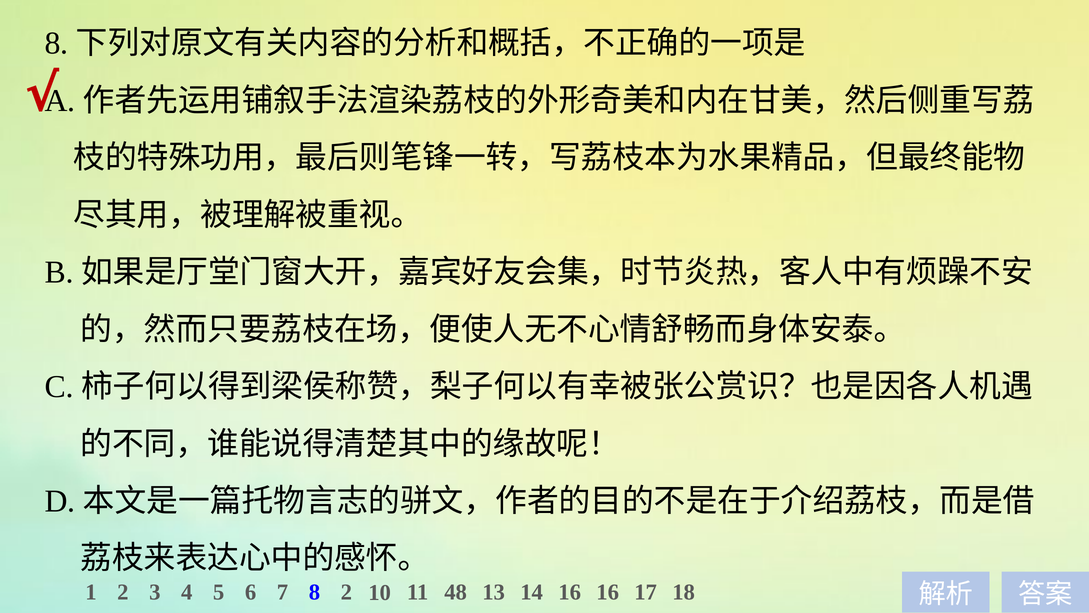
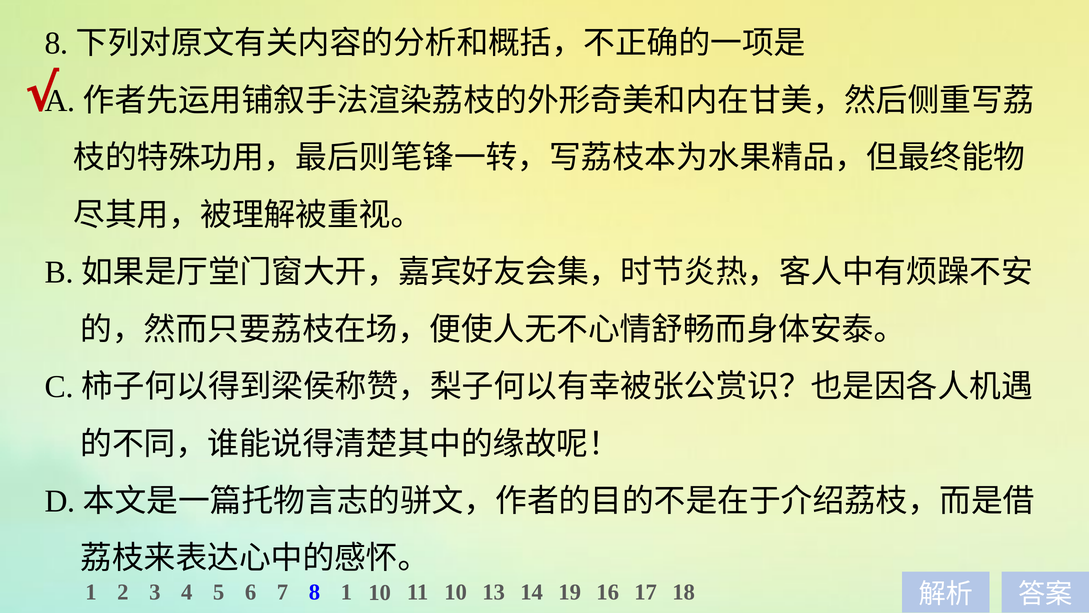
8 2: 2 -> 1
11 48: 48 -> 10
14 16: 16 -> 19
